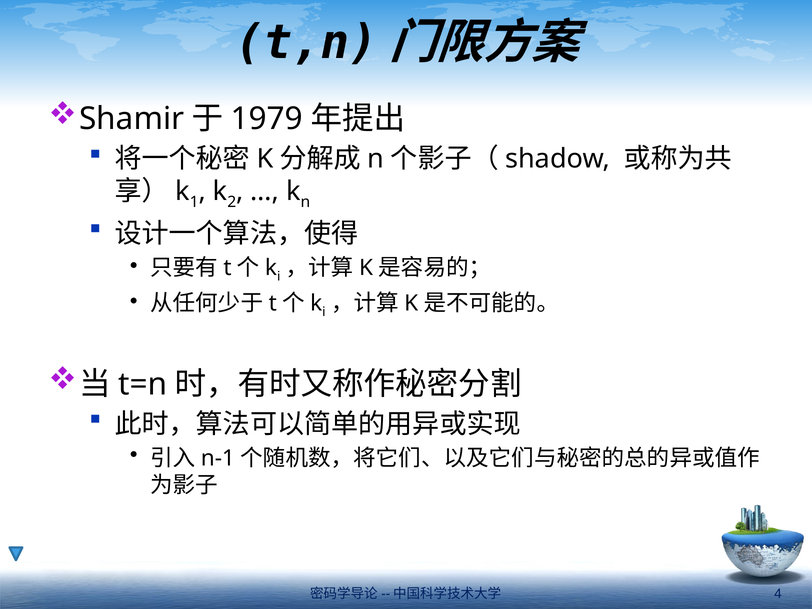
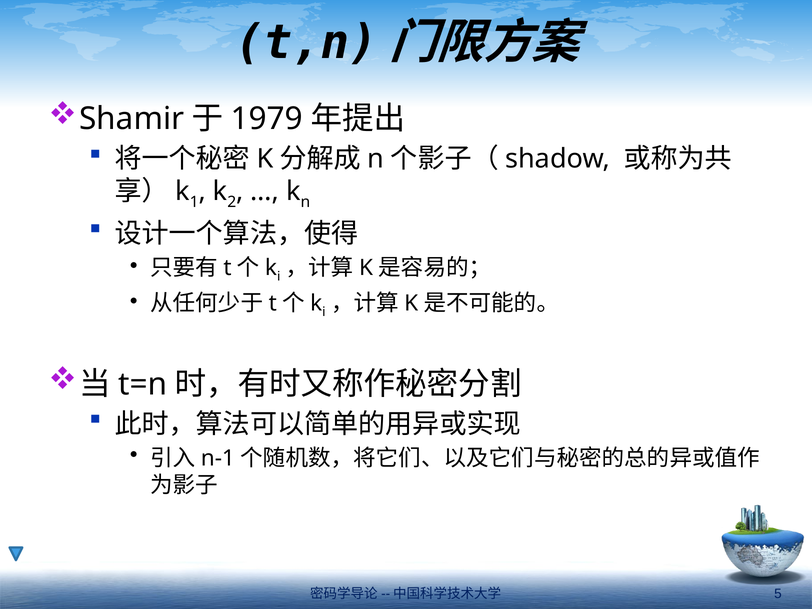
4: 4 -> 5
